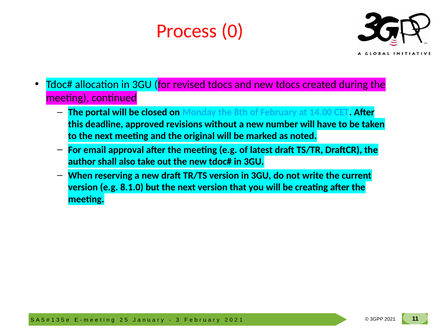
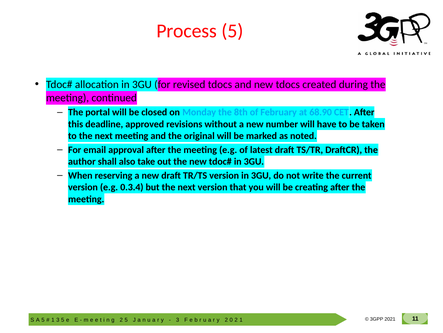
Process 0: 0 -> 5
14.00: 14.00 -> 68.90
8.1.0: 8.1.0 -> 0.3.4
